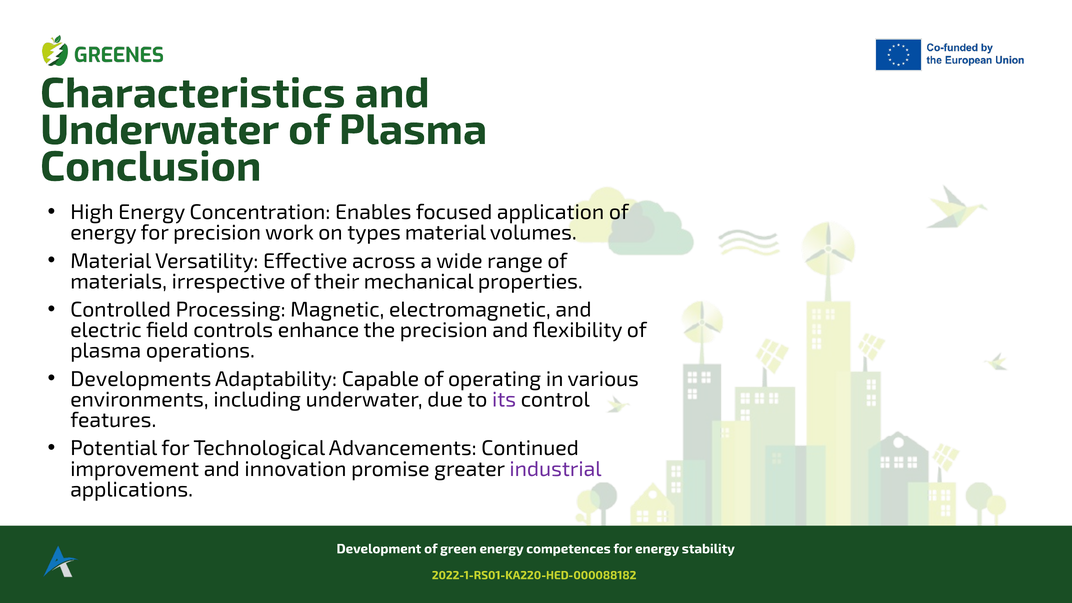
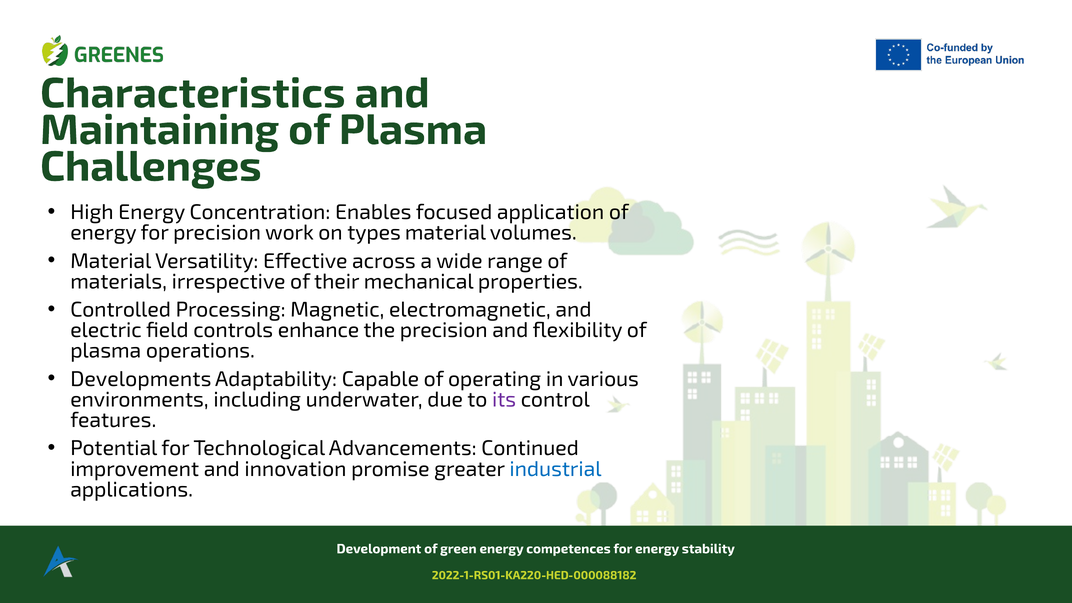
Underwater at (160, 130): Underwater -> Maintaining
Conclusion: Conclusion -> Challenges
industrial colour: purple -> blue
